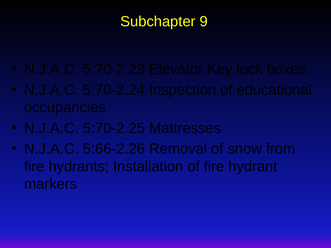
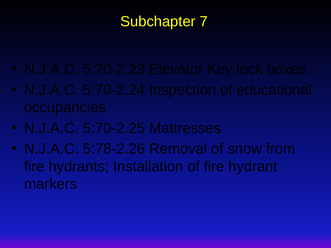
9: 9 -> 7
5:66-2.26: 5:66-2.26 -> 5:78-2.26
